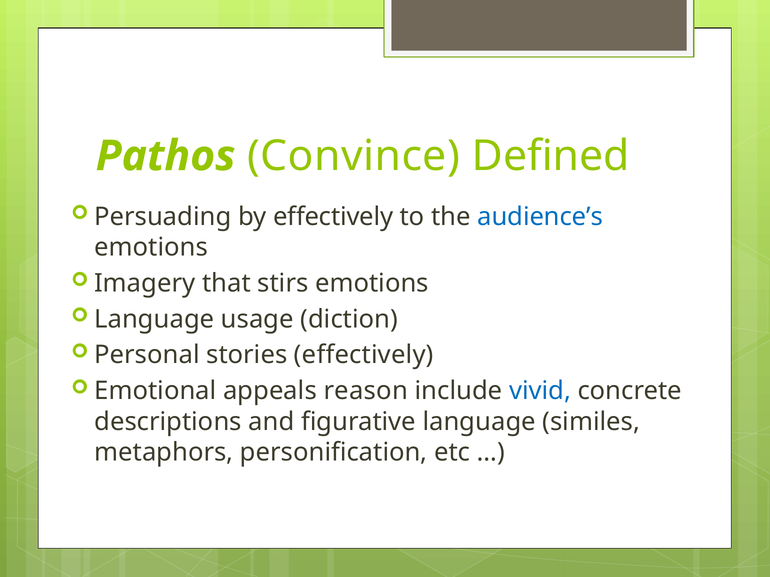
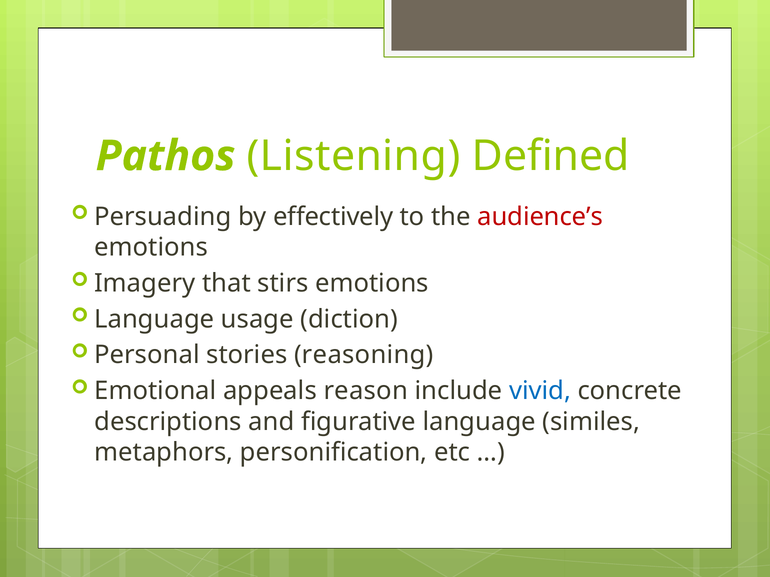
Convince: Convince -> Listening
audience’s colour: blue -> red
stories effectively: effectively -> reasoning
